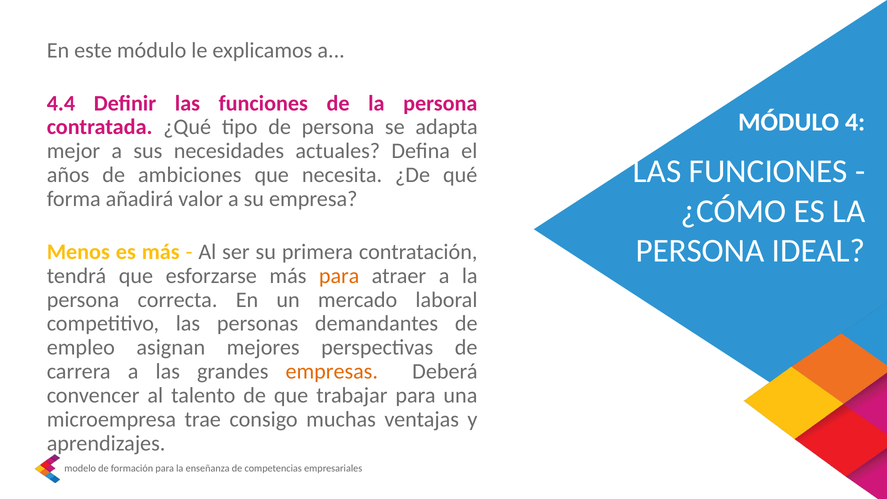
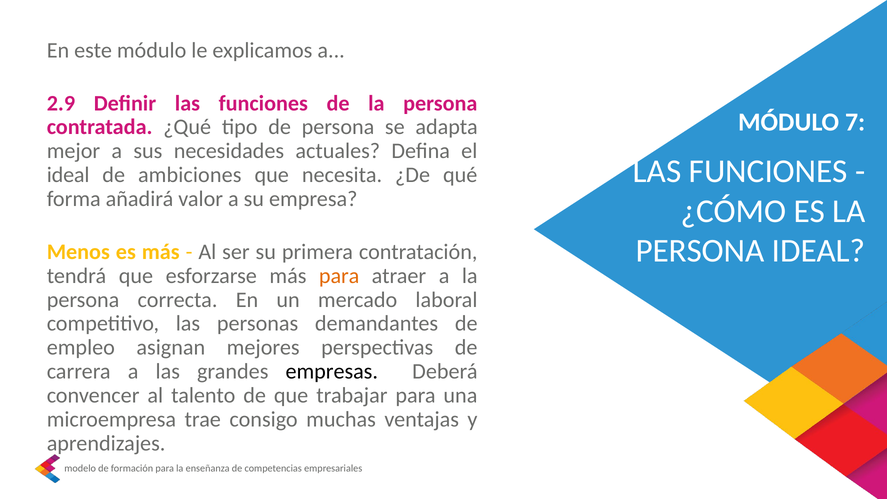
4.4: 4.4 -> 2.9
4: 4 -> 7
años at (68, 175): años -> ideal
empresas colour: orange -> black
